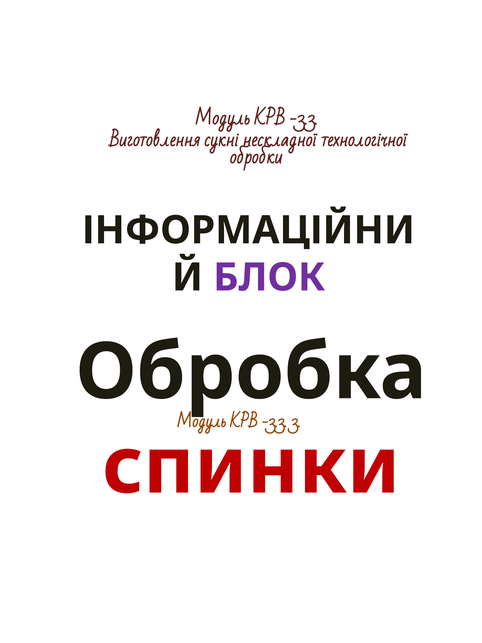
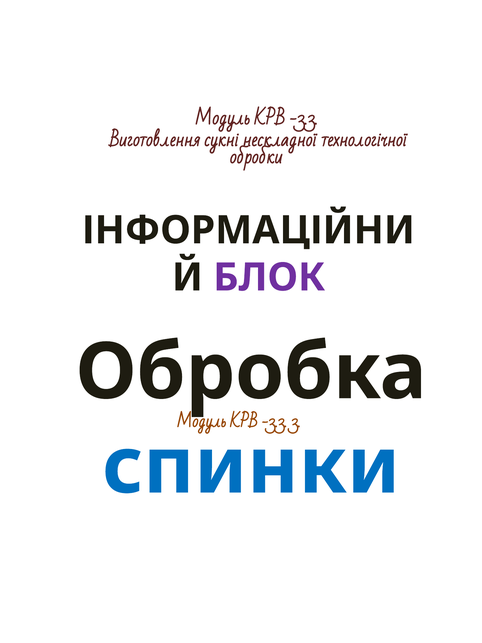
спинки colour: red -> blue
